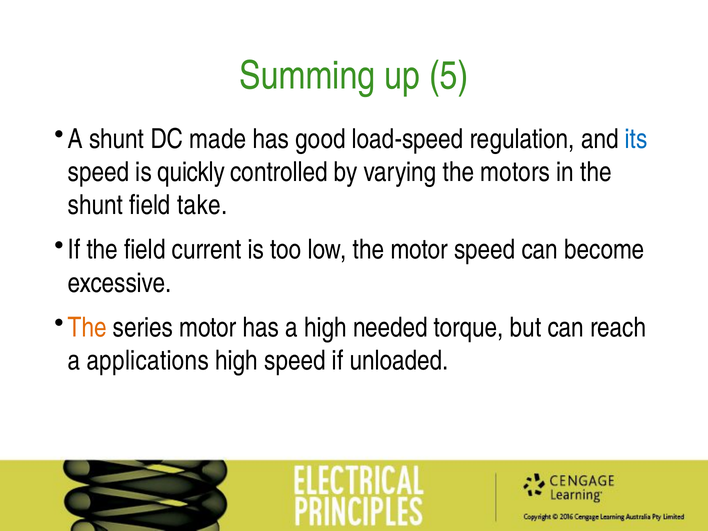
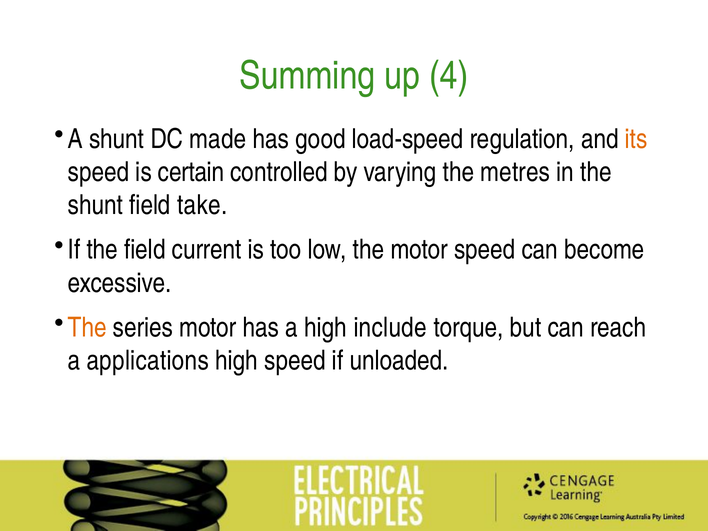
5: 5 -> 4
its colour: blue -> orange
quickly: quickly -> certain
motors: motors -> metres
needed: needed -> include
